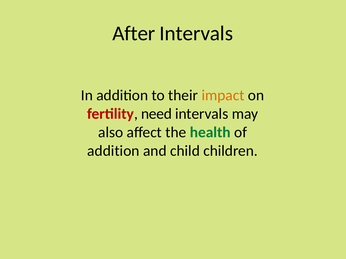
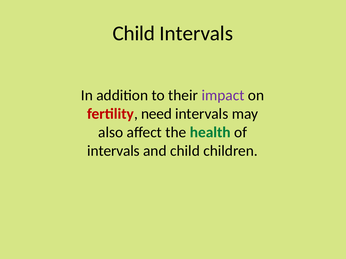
After at (134, 33): After -> Child
impact colour: orange -> purple
addition at (113, 151): addition -> intervals
